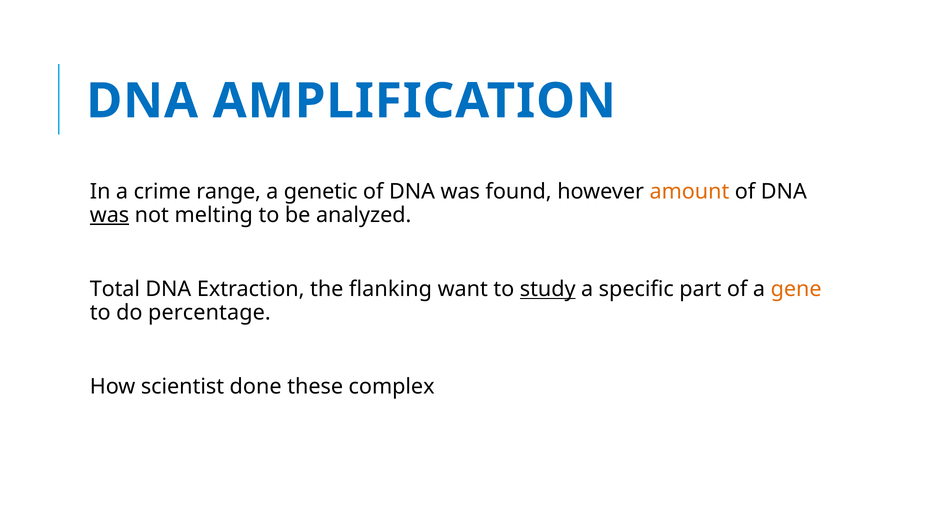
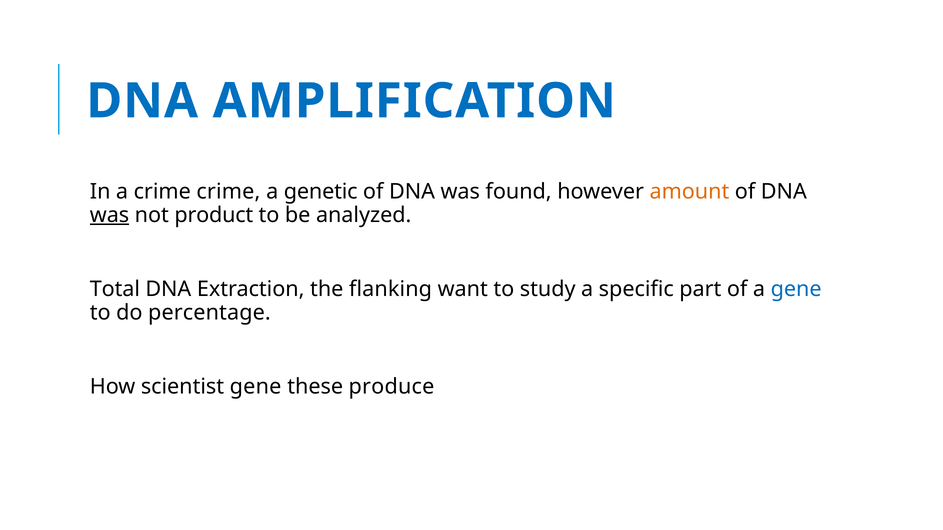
crime range: range -> crime
melting: melting -> product
study underline: present -> none
gene at (796, 289) colour: orange -> blue
scientist done: done -> gene
complex: complex -> produce
